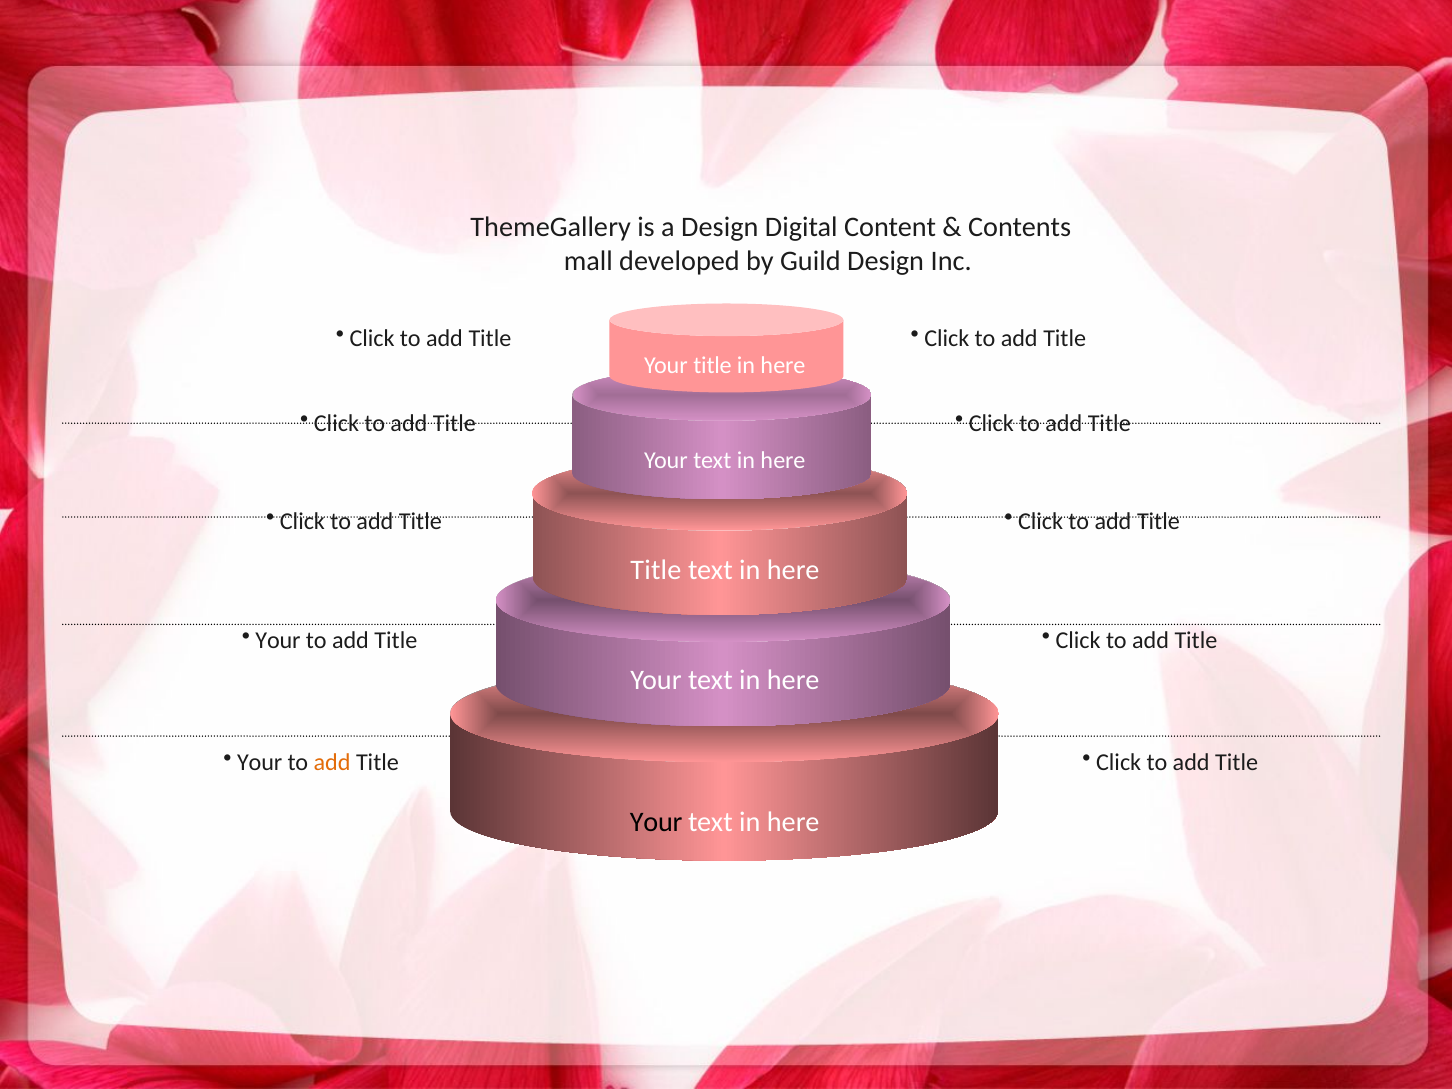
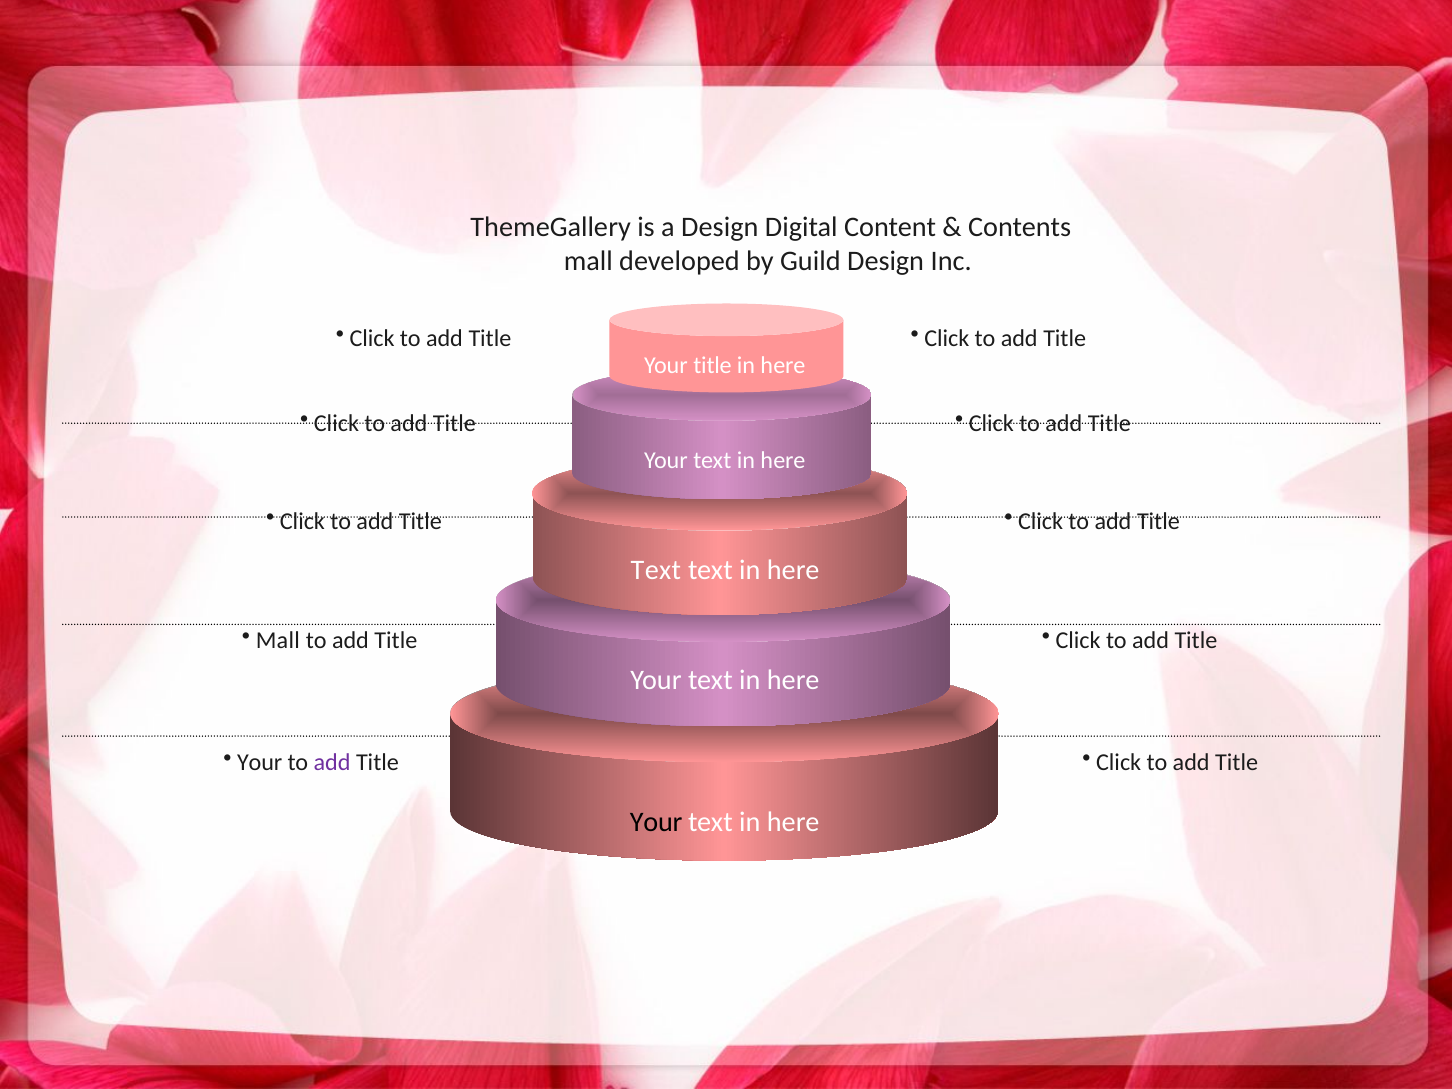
Title at (656, 570): Title -> Text
Your at (278, 640): Your -> Mall
add at (332, 762) colour: orange -> purple
